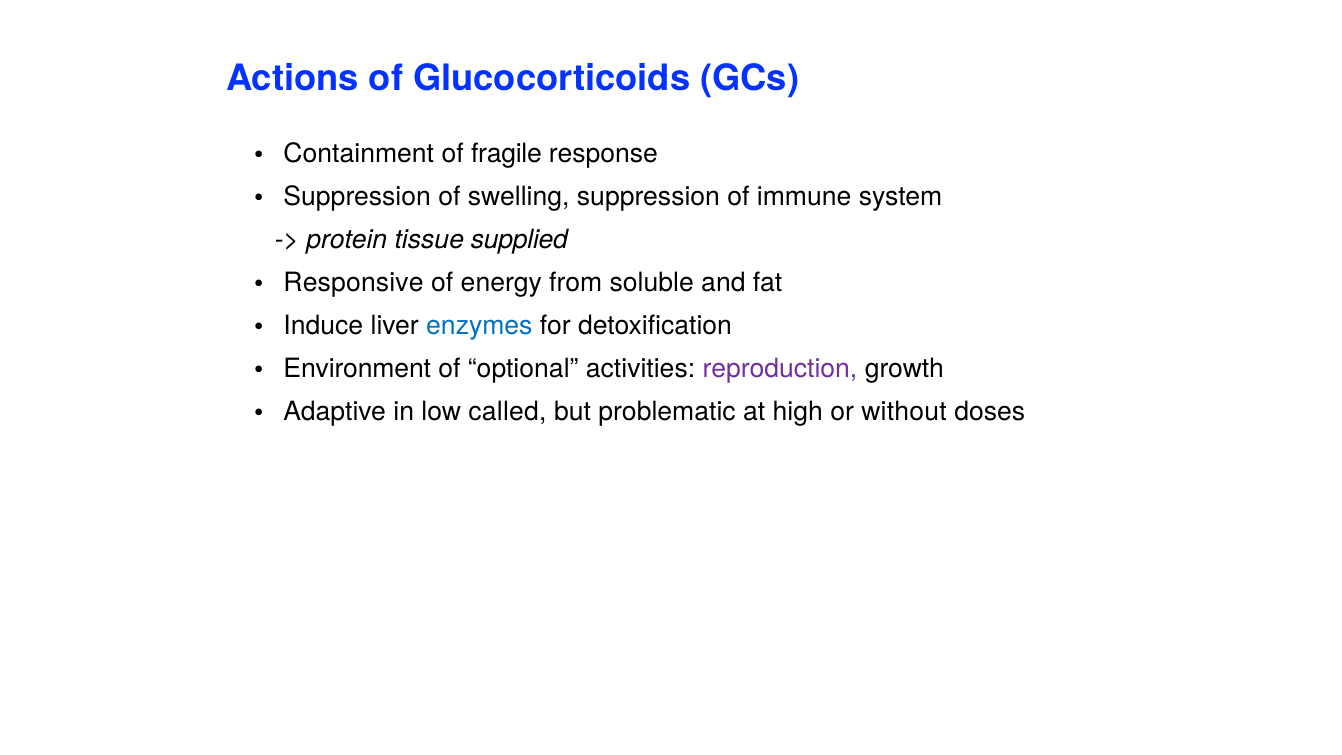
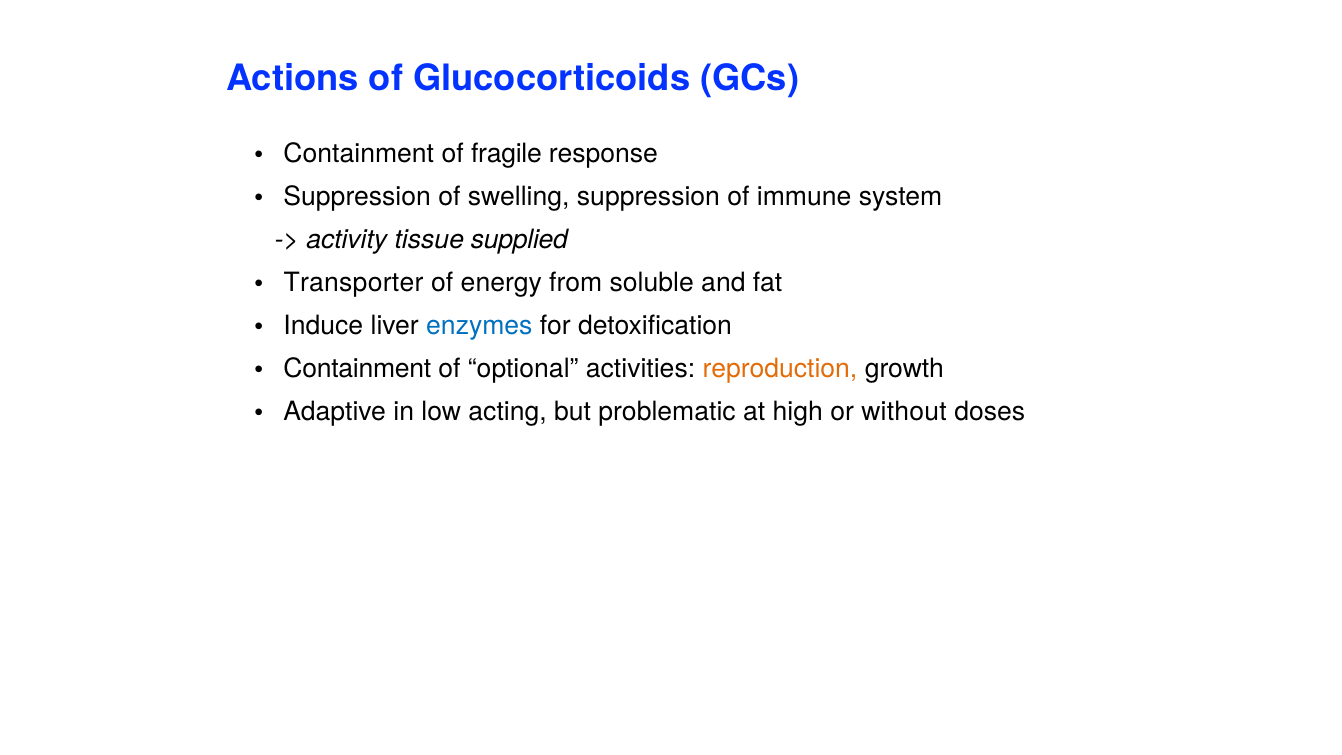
protein: protein -> activity
Responsive: Responsive -> Transporter
Environment at (357, 369): Environment -> Containment
reproduction colour: purple -> orange
called: called -> acting
